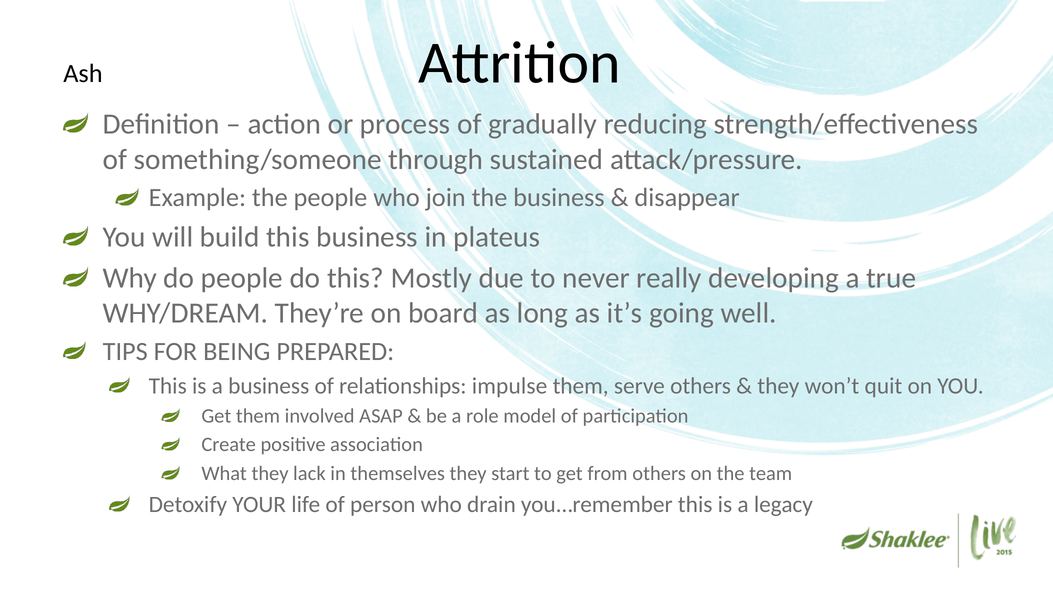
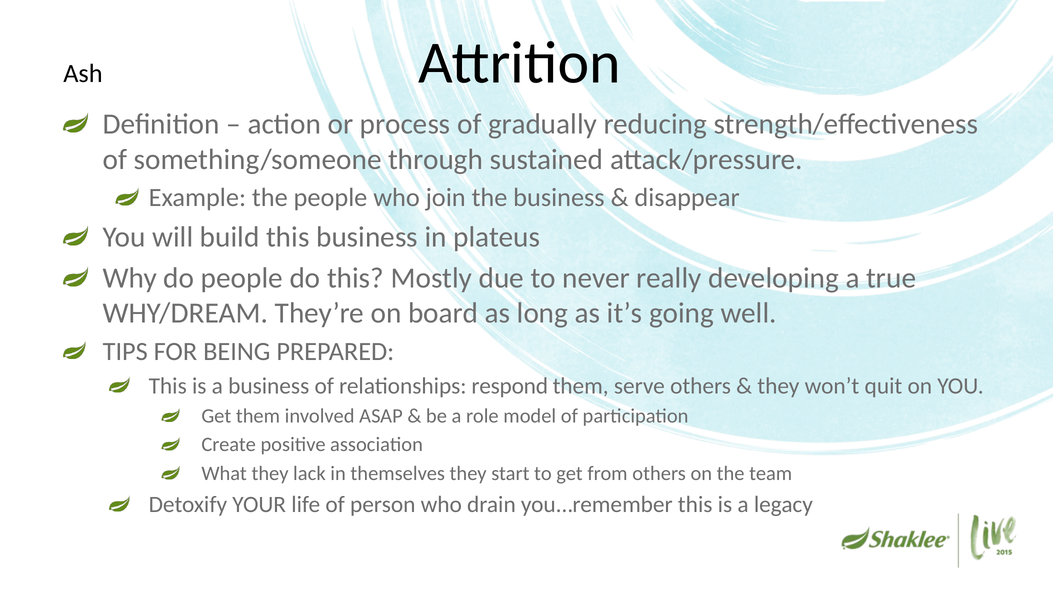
impulse: impulse -> respond
